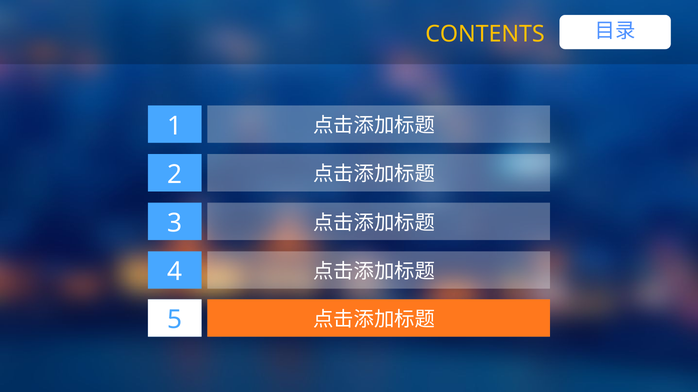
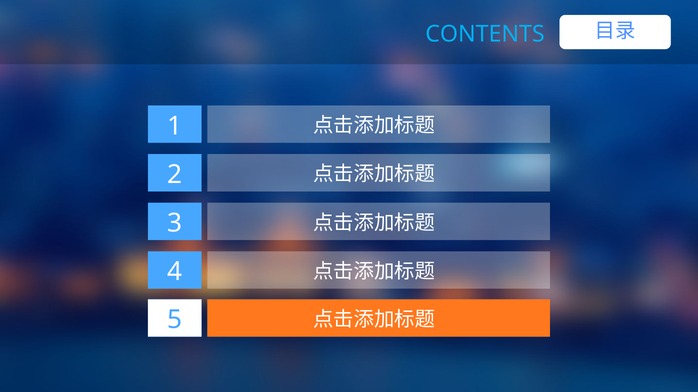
CONTENTS colour: yellow -> light blue
